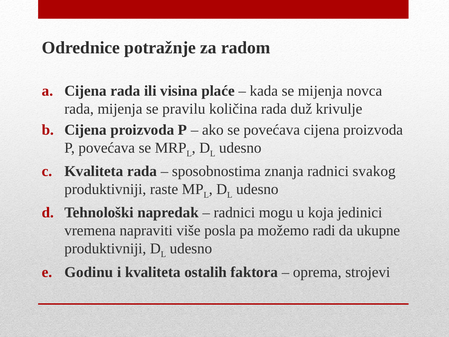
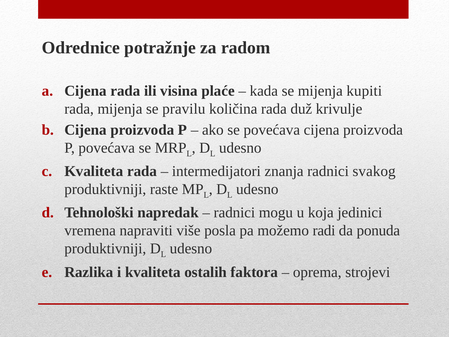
novca: novca -> kupiti
sposobnostima: sposobnostima -> intermedijatori
ukupne: ukupne -> ponuda
Godinu: Godinu -> Razlika
